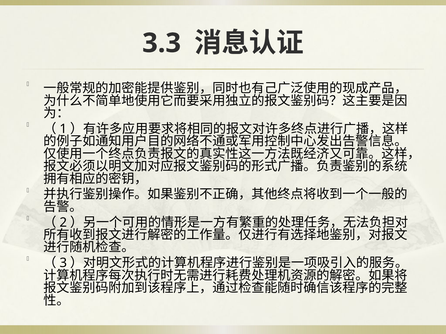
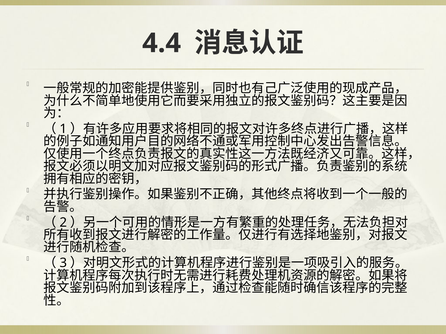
3.3: 3.3 -> 4.4
